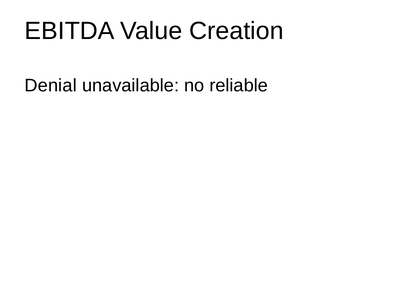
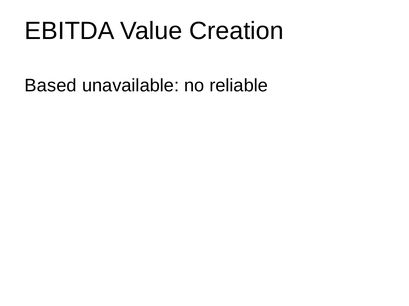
Denial: Denial -> Based
